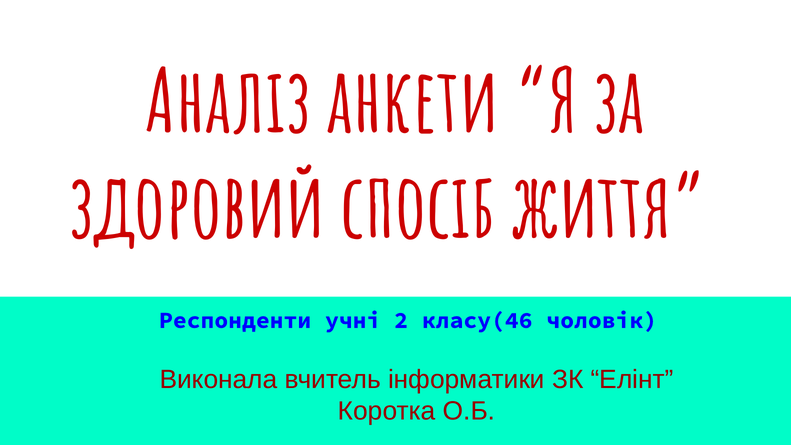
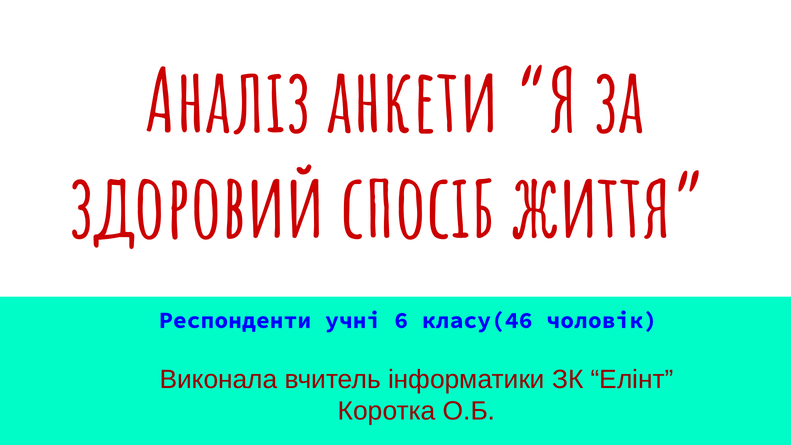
2: 2 -> 6
